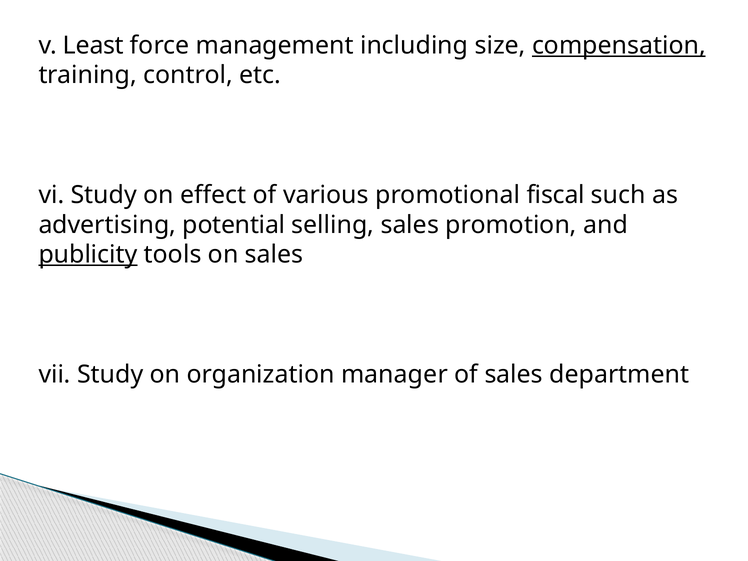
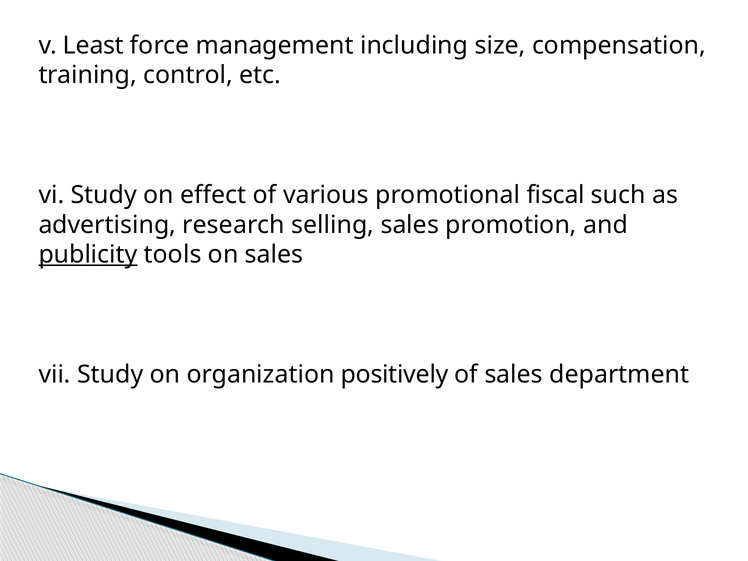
compensation underline: present -> none
potential: potential -> research
manager: manager -> positively
